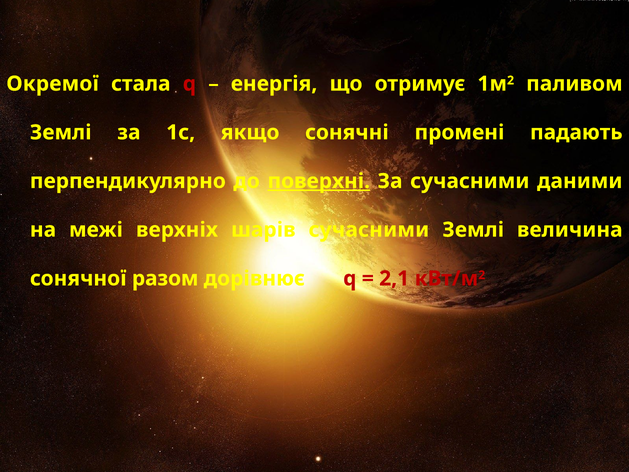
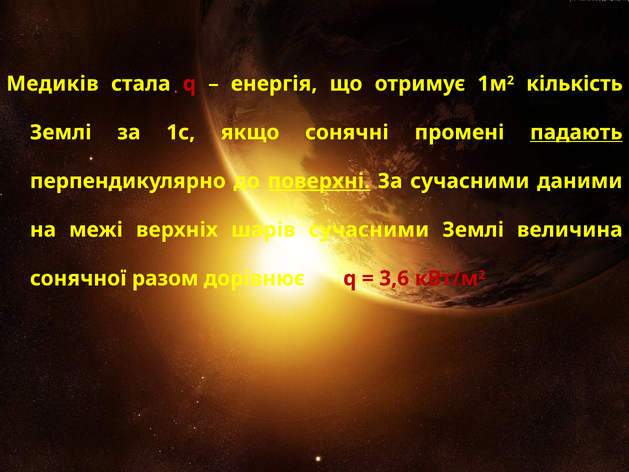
Окремої: Окремої -> Медиків
паливом: паливом -> кількість
падають underline: none -> present
2,1: 2,1 -> 3,6
